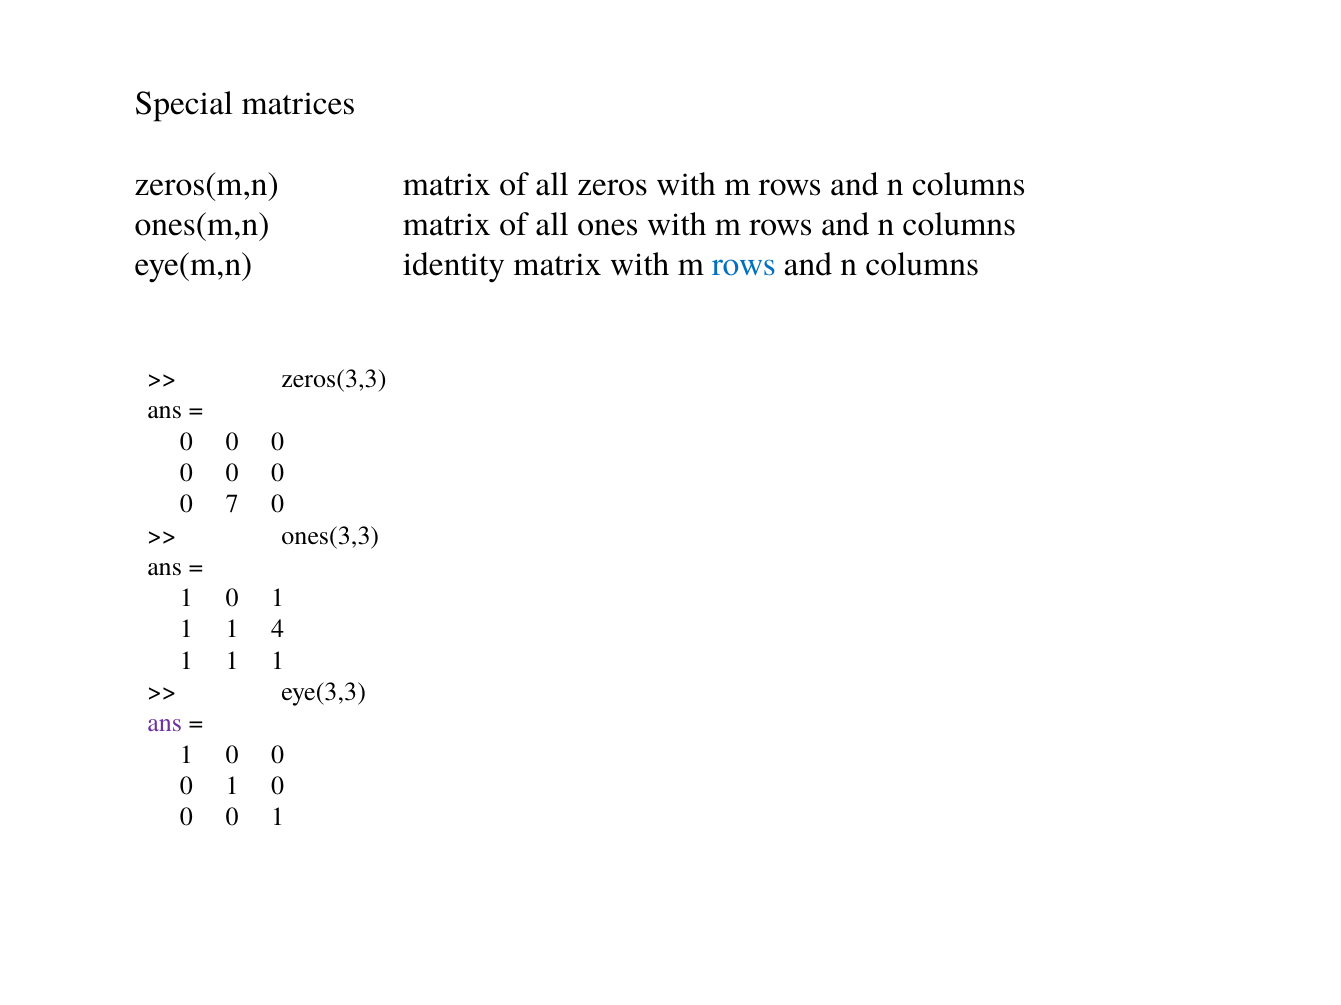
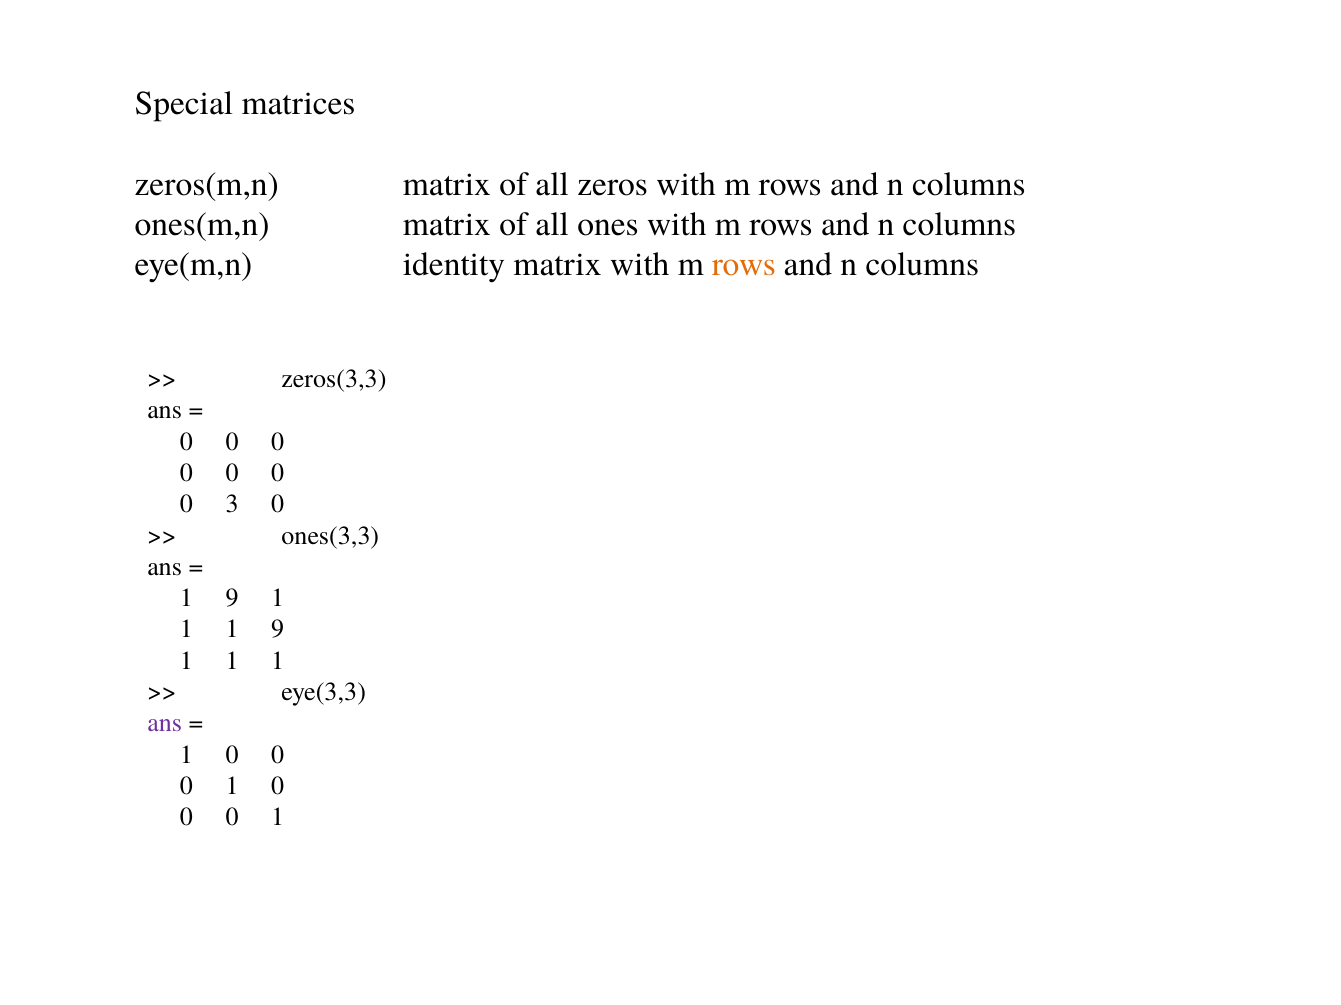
rows at (744, 265) colour: blue -> orange
7: 7 -> 3
0 at (232, 599): 0 -> 9
1 1 4: 4 -> 9
